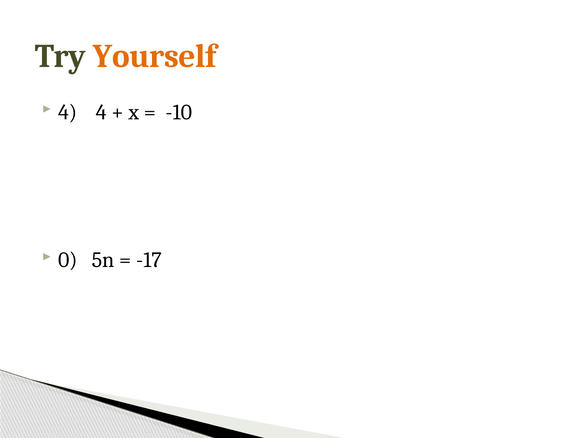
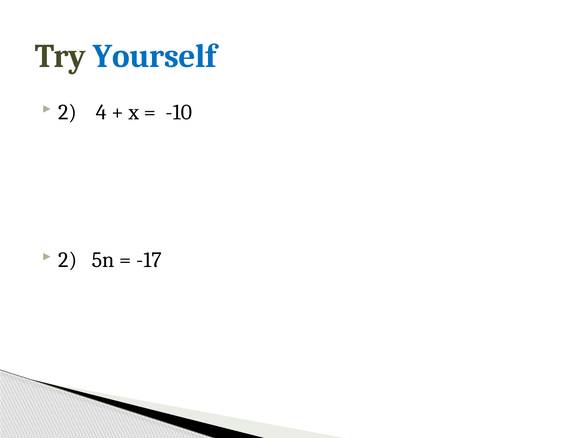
Yourself colour: orange -> blue
4 at (68, 112): 4 -> 2
0 at (68, 260): 0 -> 2
